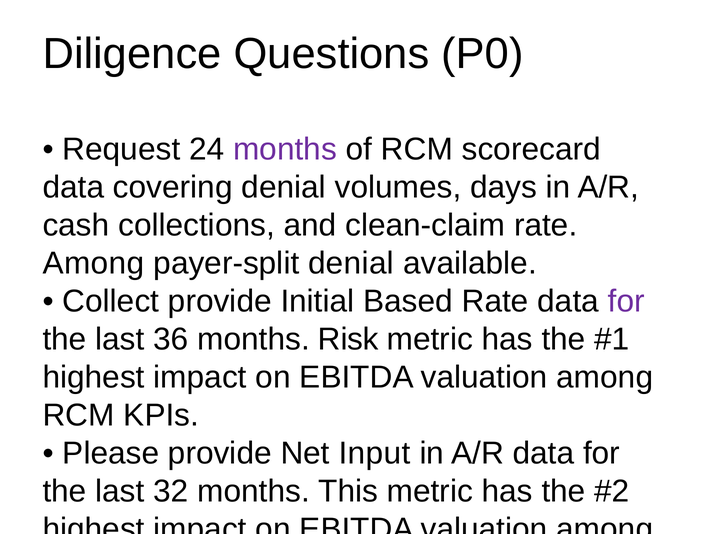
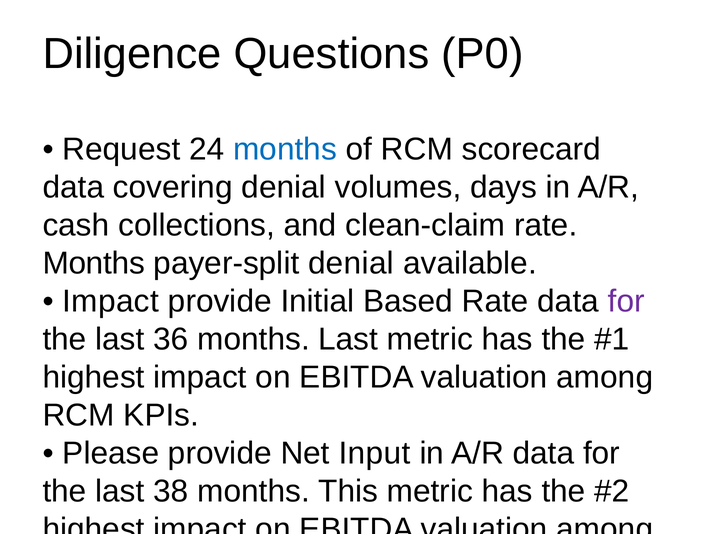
months at (285, 149) colour: purple -> blue
Among at (93, 263): Among -> Months
Collect at (111, 301): Collect -> Impact
months Risk: Risk -> Last
32: 32 -> 38
